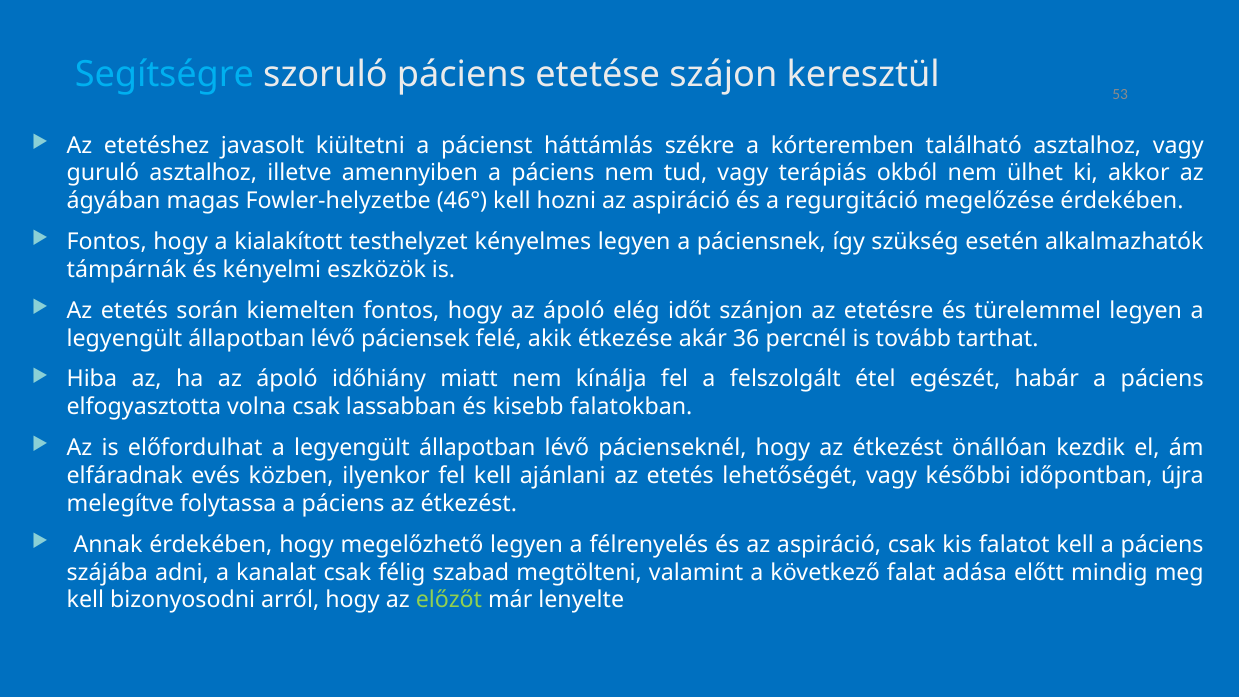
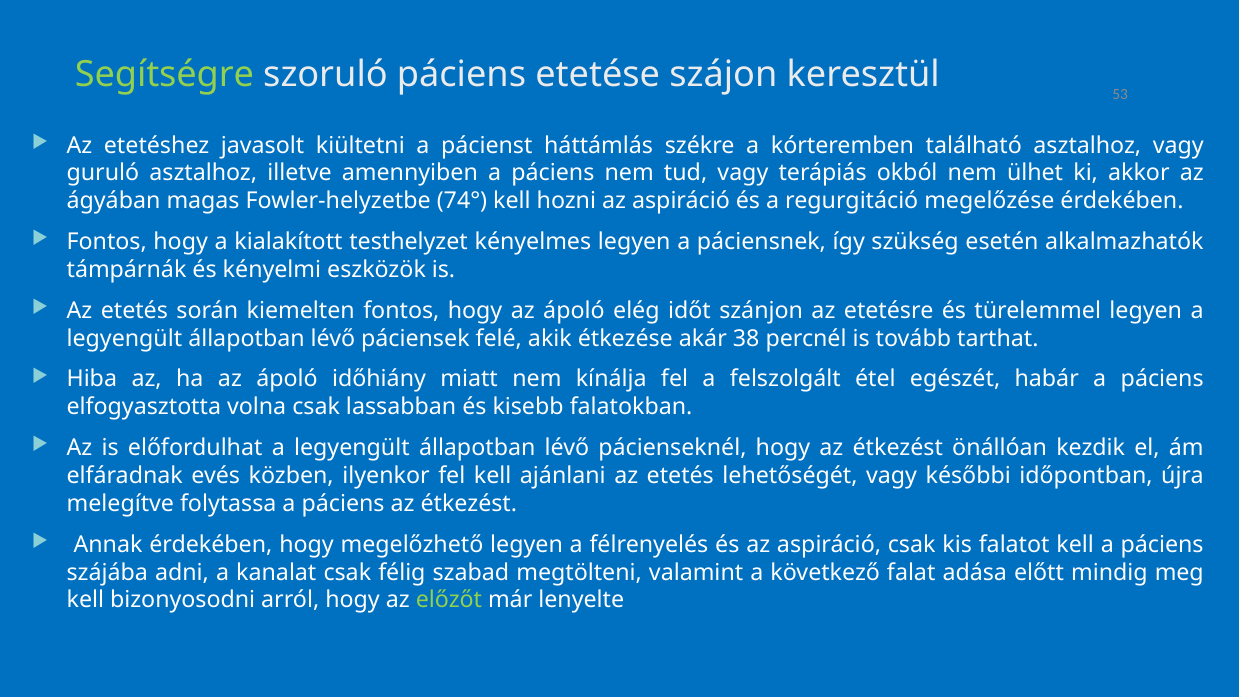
Segítségre colour: light blue -> light green
46°: 46° -> 74°
36: 36 -> 38
